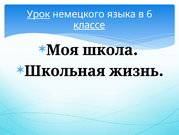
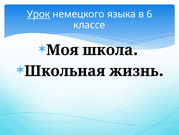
классе underline: present -> none
